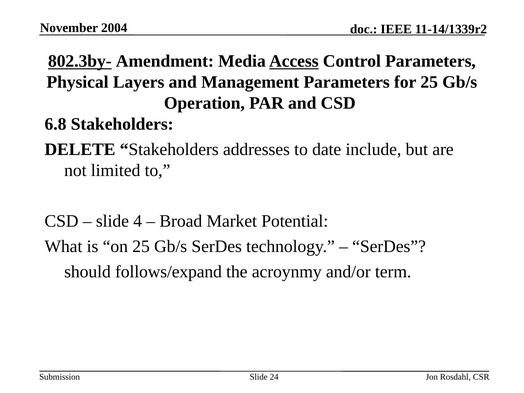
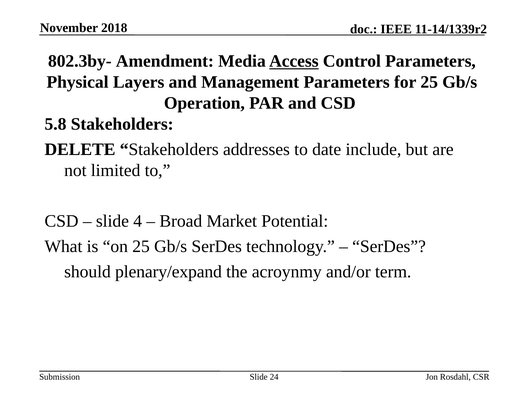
2004: 2004 -> 2018
802.3by- underline: present -> none
6.8: 6.8 -> 5.8
follows/expand: follows/expand -> plenary/expand
